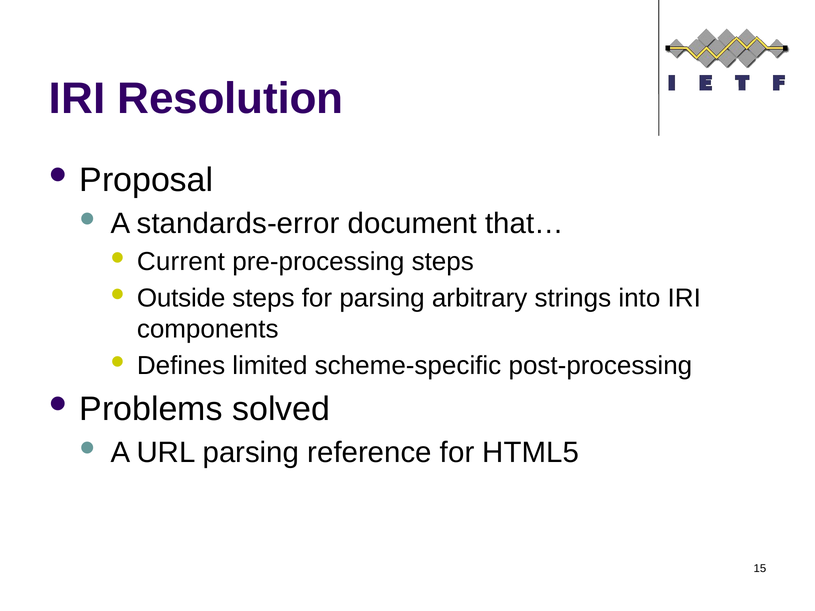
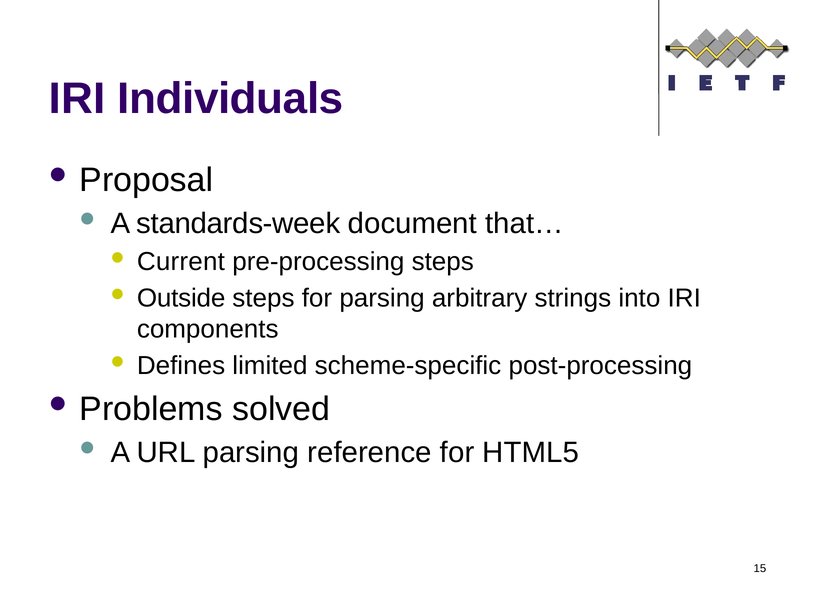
Resolution: Resolution -> Individuals
standards-error: standards-error -> standards-week
